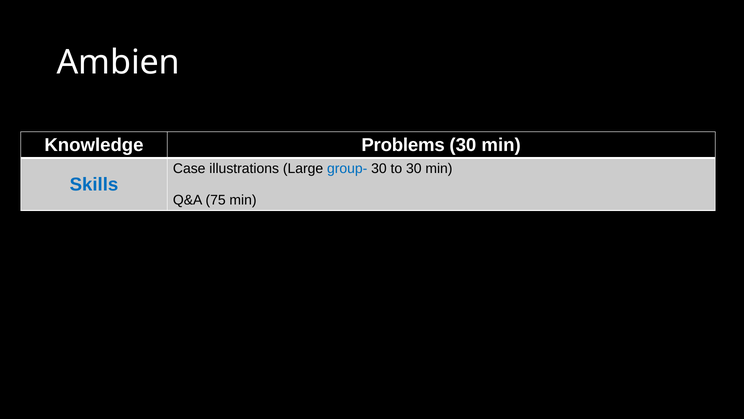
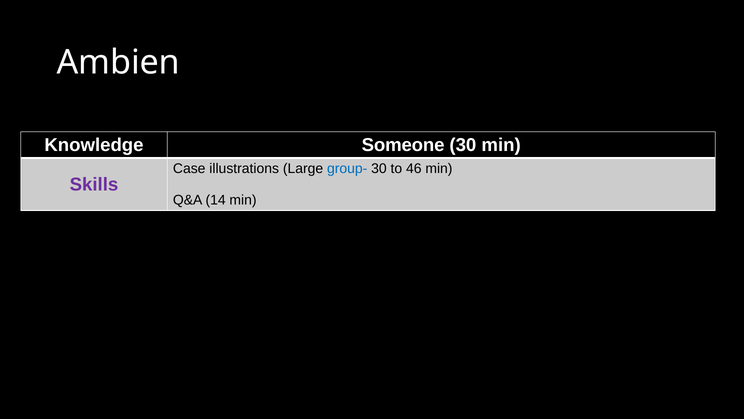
Problems: Problems -> Someone
to 30: 30 -> 46
Skills colour: blue -> purple
75: 75 -> 14
